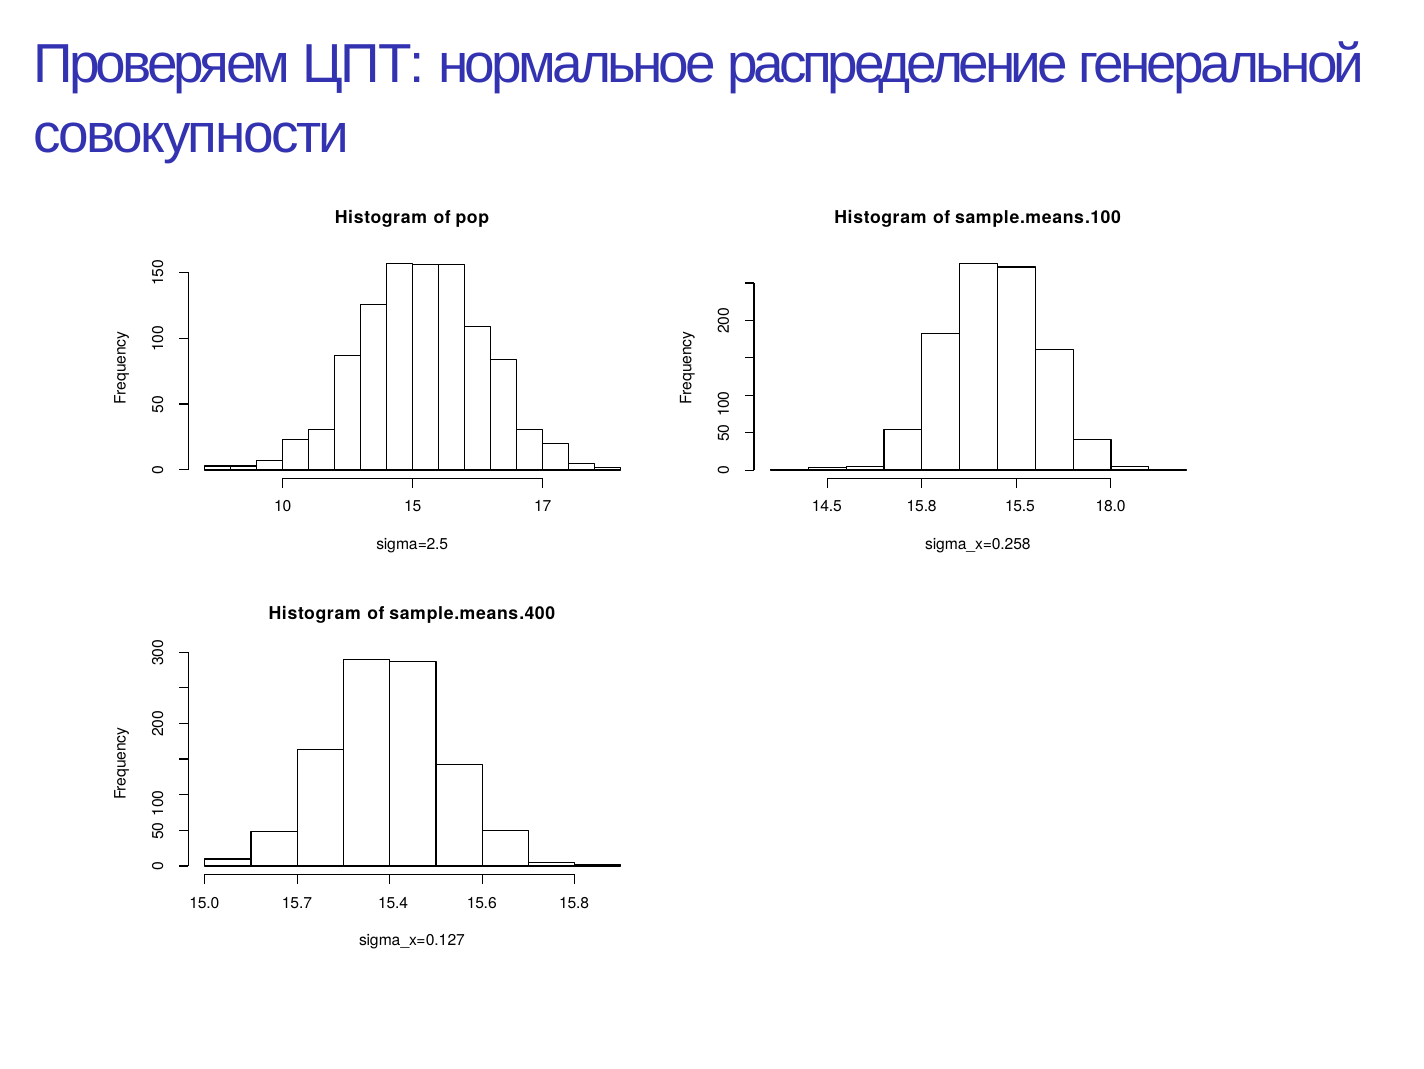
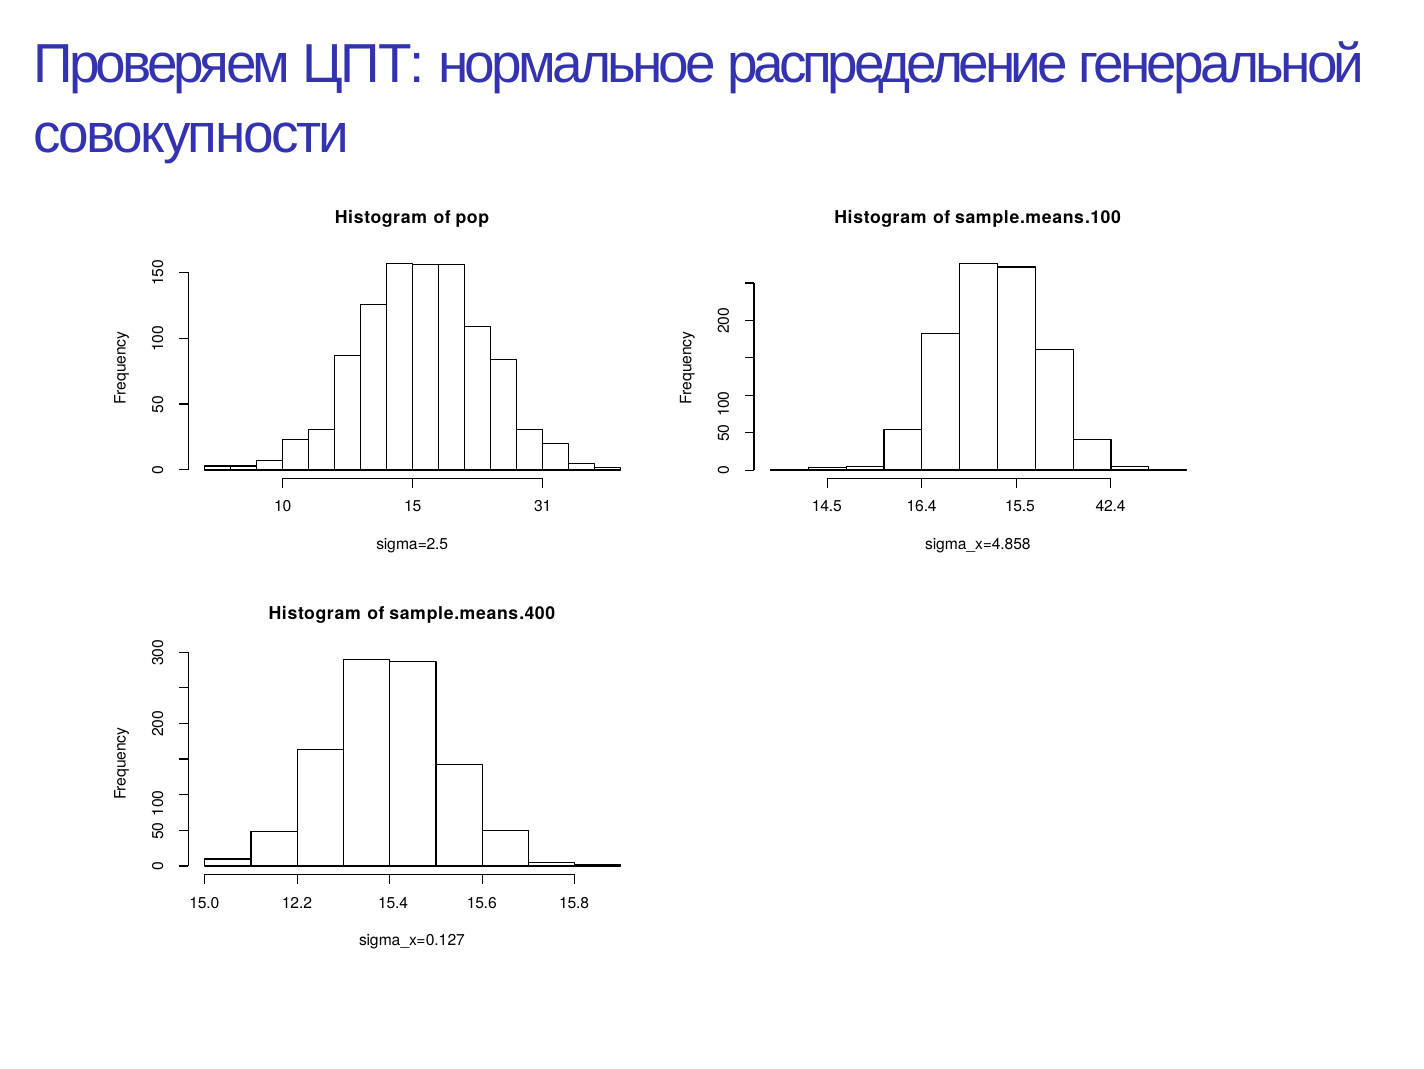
17: 17 -> 31
15.8 at (922, 507): 15.8 -> 16.4
18.0: 18.0 -> 42.4
sigma_x=0.258: sigma_x=0.258 -> sigma_x=4.858
15.7: 15.7 -> 12.2
